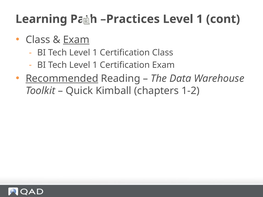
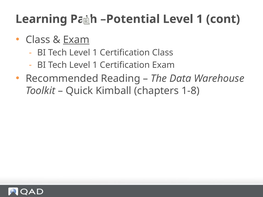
Practices: Practices -> Potential
Recommended underline: present -> none
1-2: 1-2 -> 1-8
